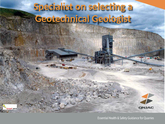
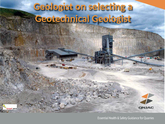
Specialist at (53, 6): Specialist -> Geologist
